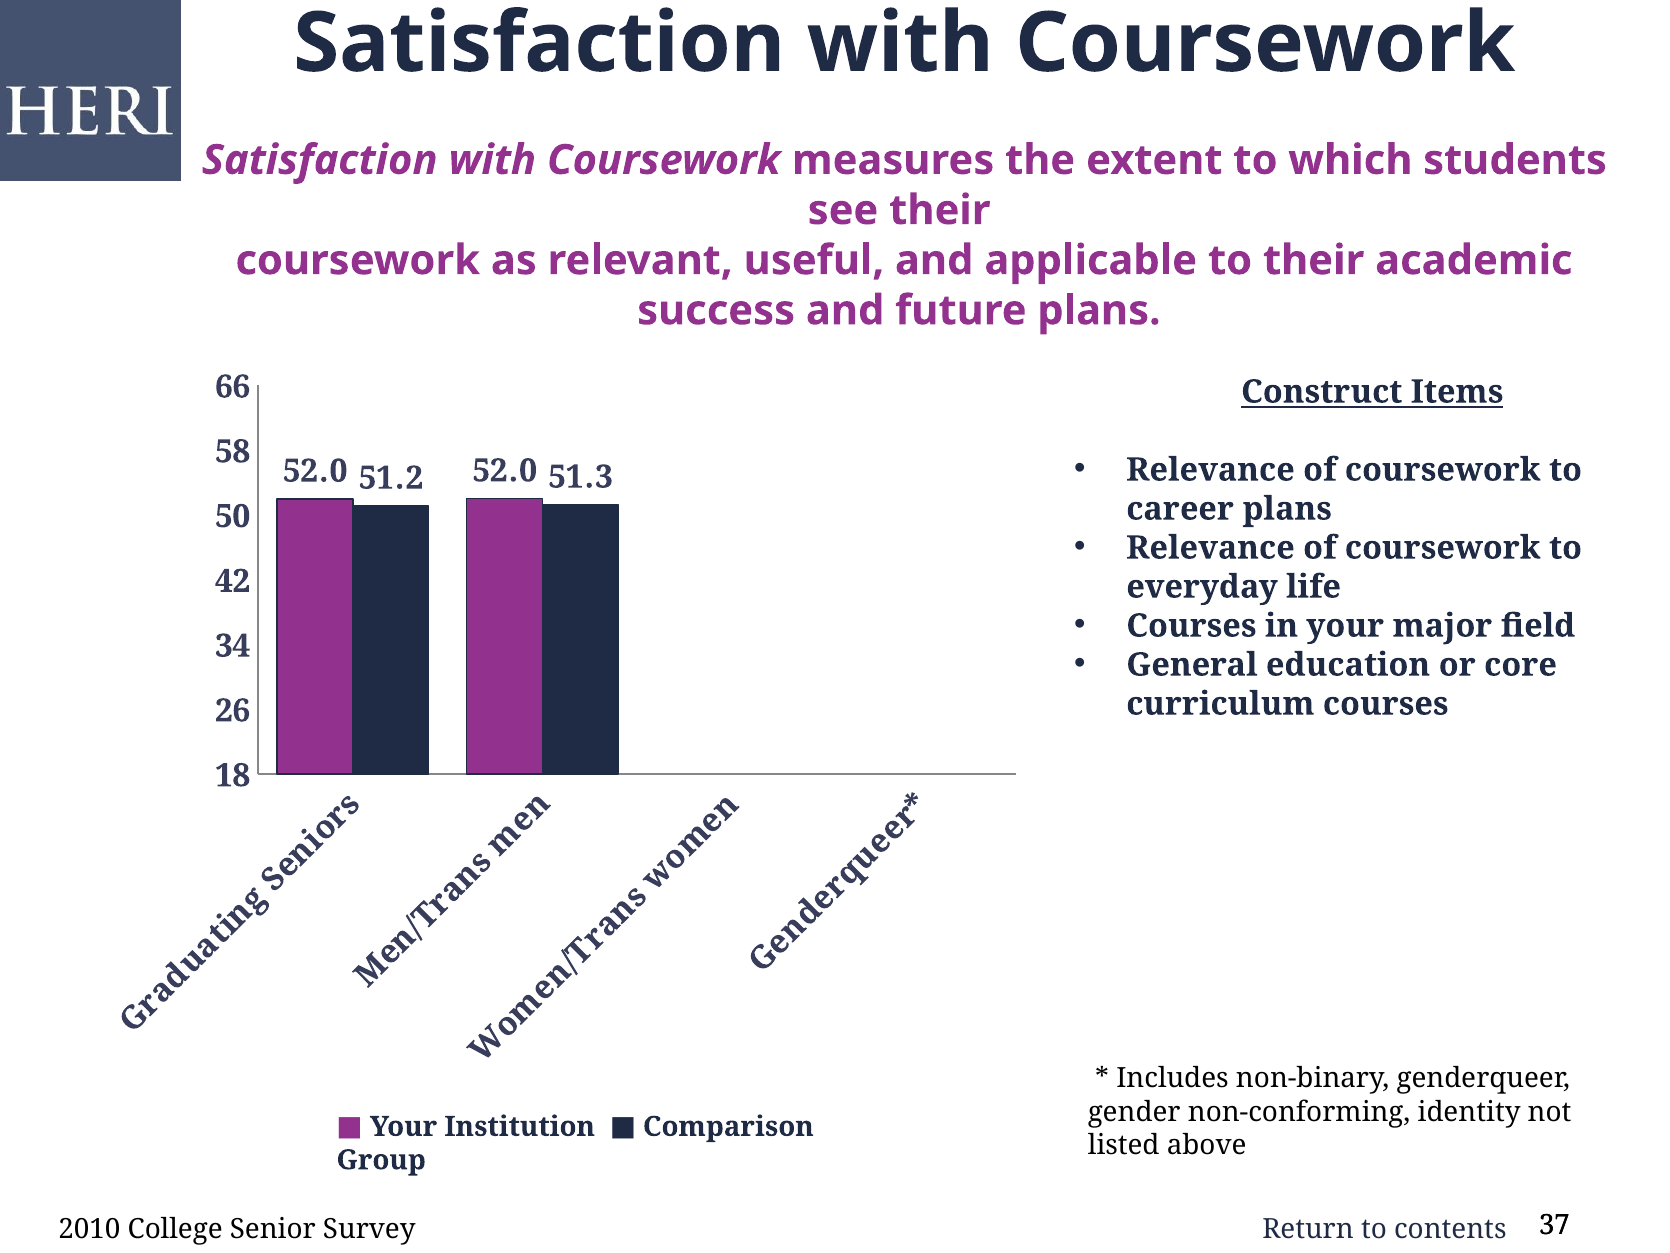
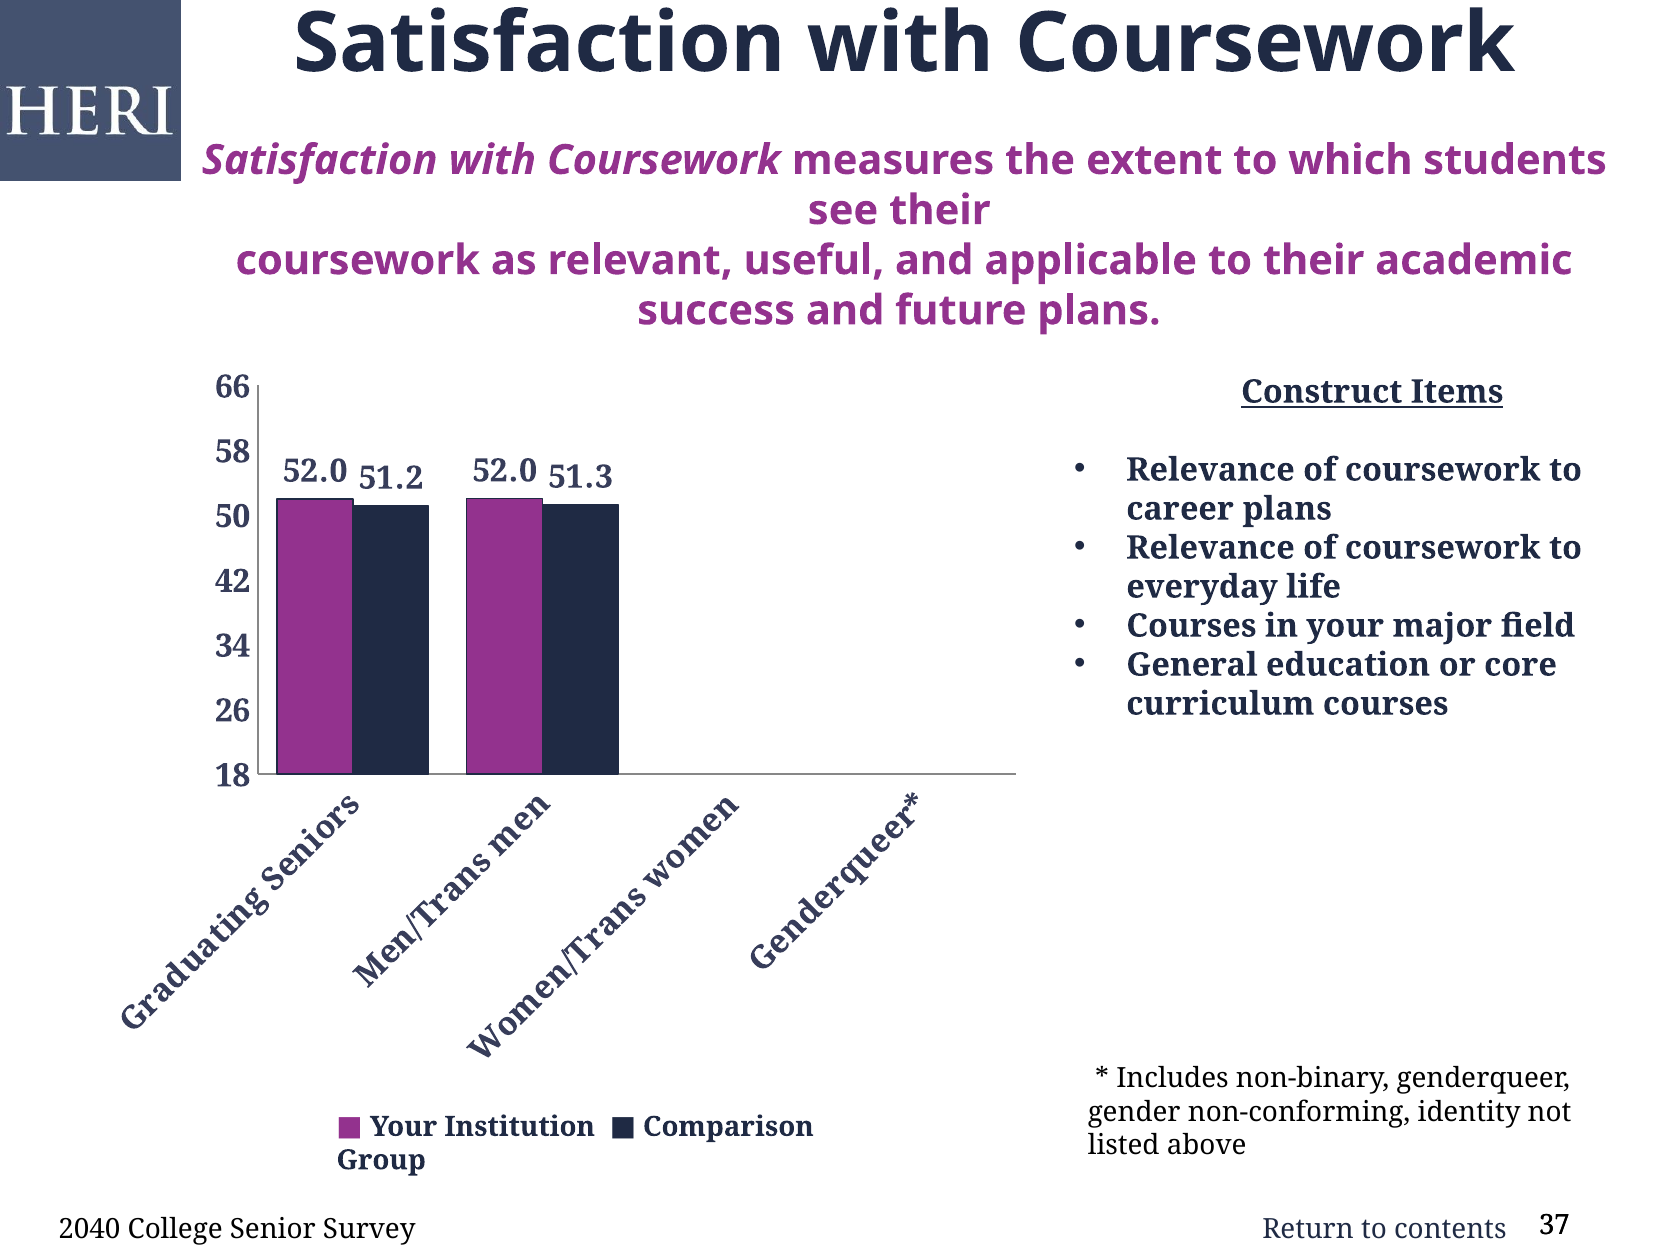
2010: 2010 -> 2040
